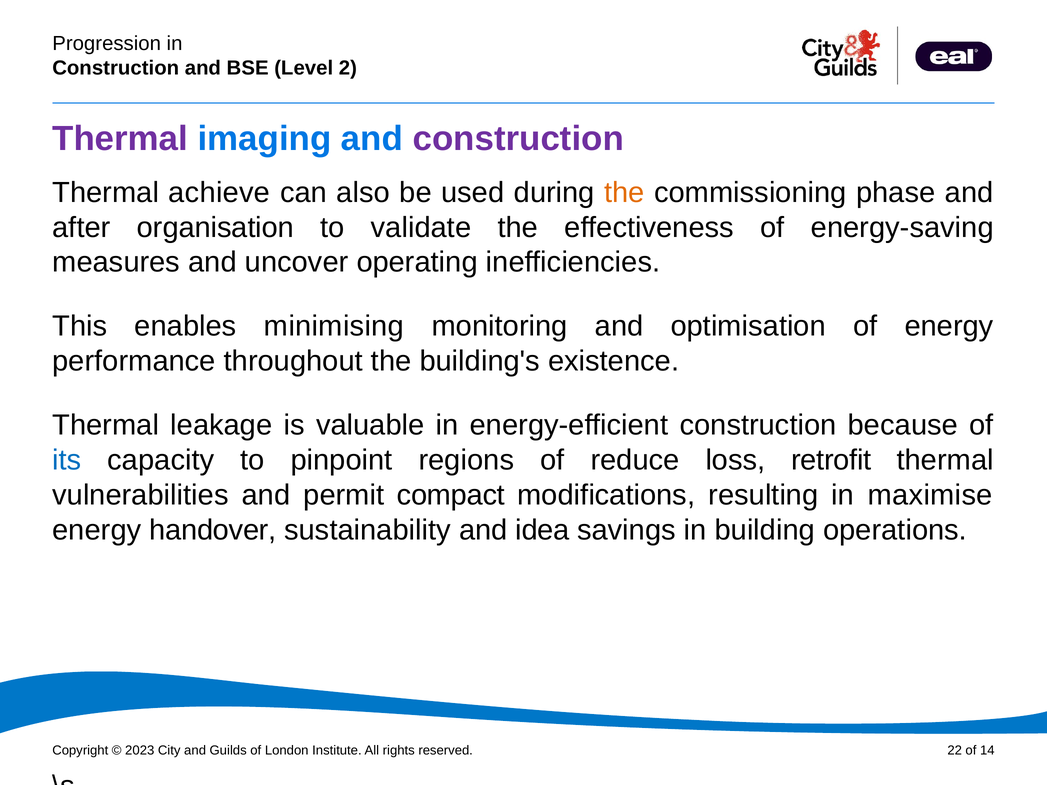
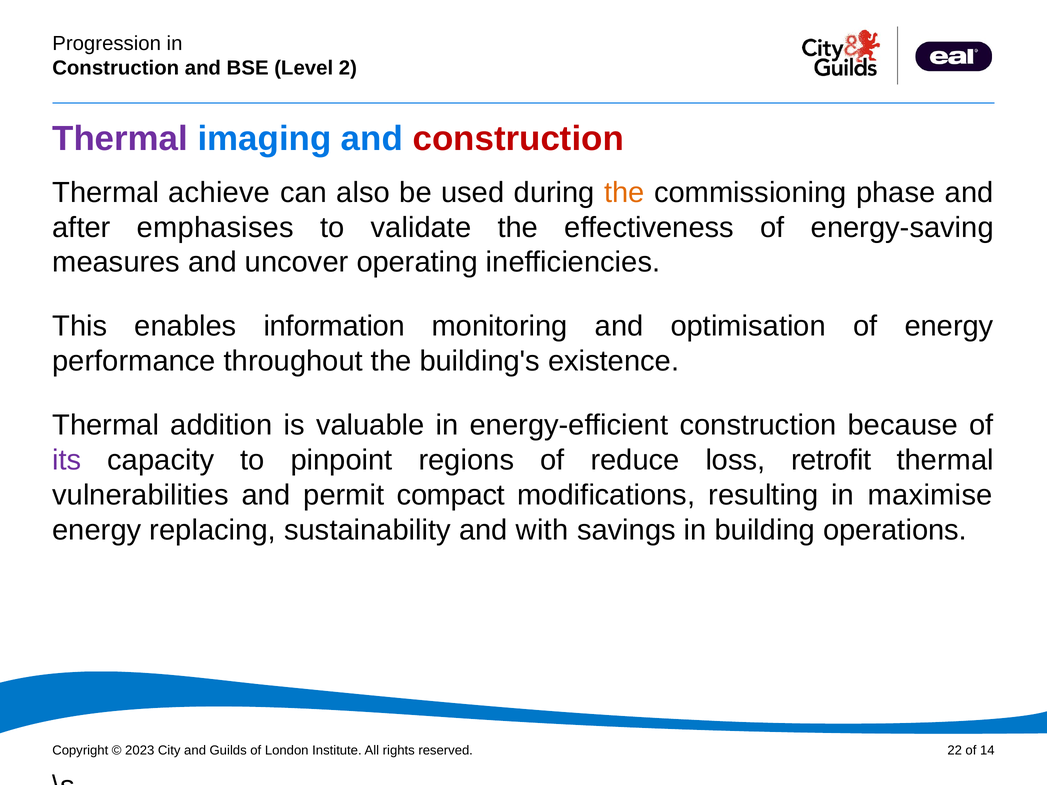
construction at (518, 139) colour: purple -> red
organisation: organisation -> emphasises
minimising: minimising -> information
leakage: leakage -> addition
its colour: blue -> purple
handover: handover -> replacing
idea: idea -> with
